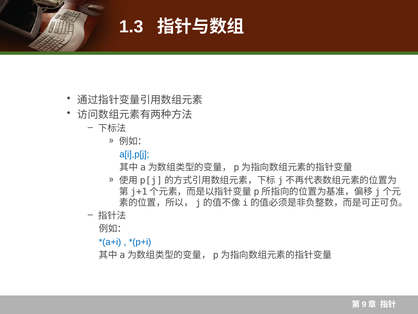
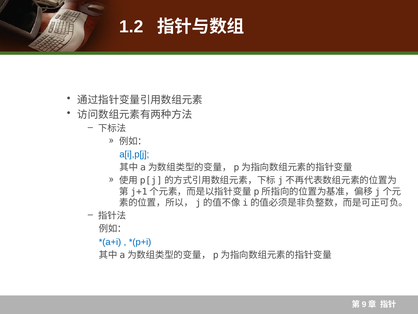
1.3: 1.3 -> 1.2
